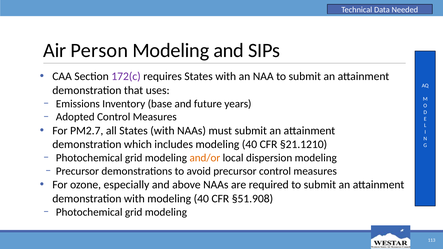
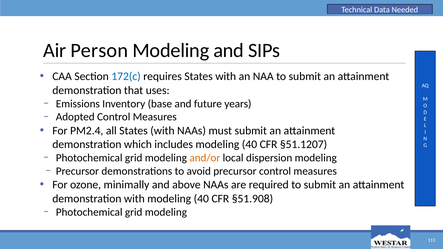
172(c colour: purple -> blue
PM2.7: PM2.7 -> PM2.4
§21.1210: §21.1210 -> §51.1207
especially: especially -> minimally
